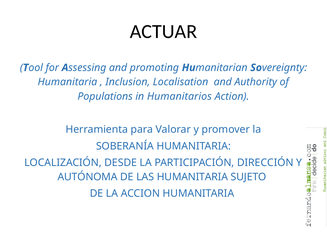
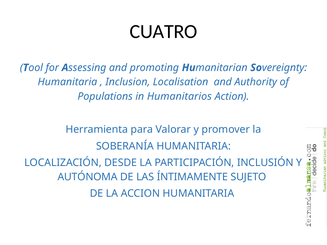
ACTUAR: ACTUAR -> CUATRO
DIRECCIÓN: DIRECCIÓN -> INCLUSIÓN
LAS HUMANITARIA: HUMANITARIA -> ÍNTIMAMENTE
